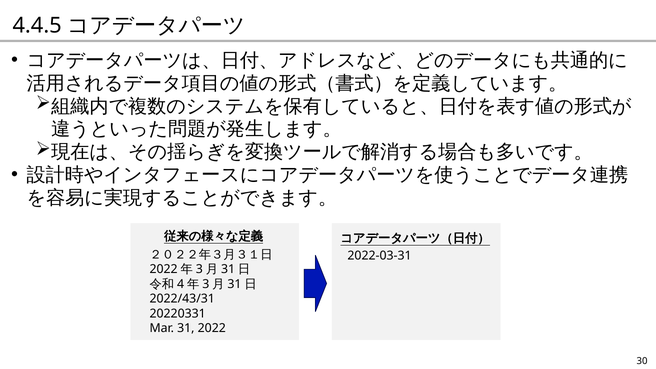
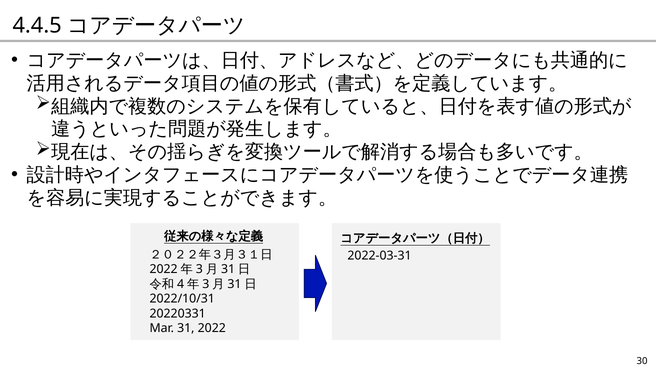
2022/43/31: 2022/43/31 -> 2022/10/31
